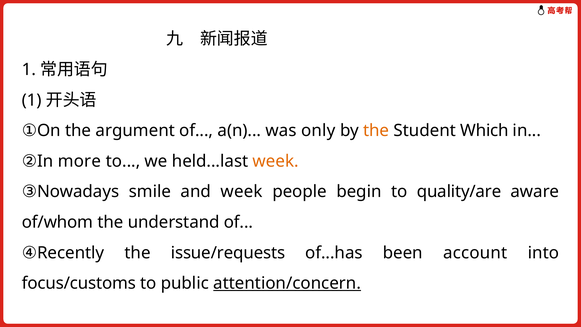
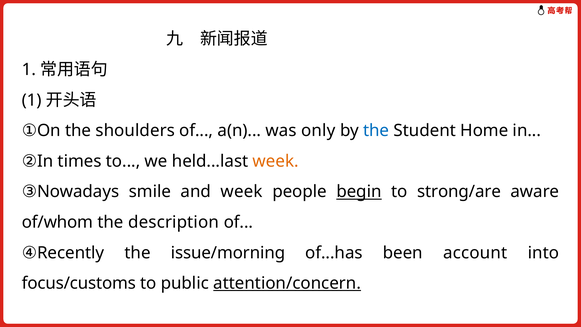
argument: argument -> shoulders
the at (376, 131) colour: orange -> blue
Which: Which -> Home
more: more -> times
begin underline: none -> present
quality/are: quality/are -> strong/are
understand: understand -> description
issue/requests: issue/requests -> issue/morning
